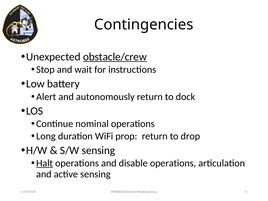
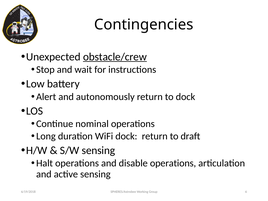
WiFi prop: prop -> dock
drop: drop -> draft
Halt underline: present -> none
